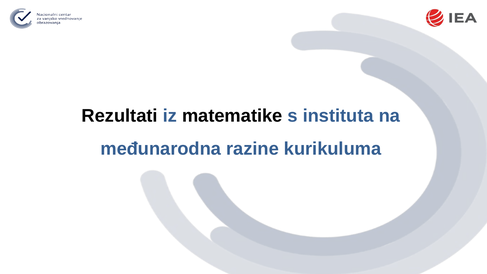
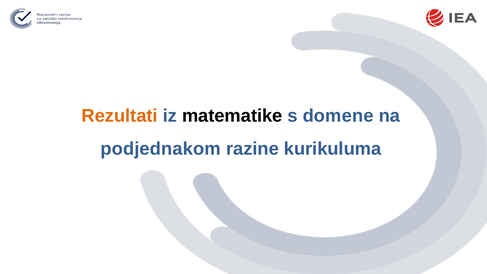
Rezultati colour: black -> orange
instituta: instituta -> domene
međunarodna: međunarodna -> podjednakom
